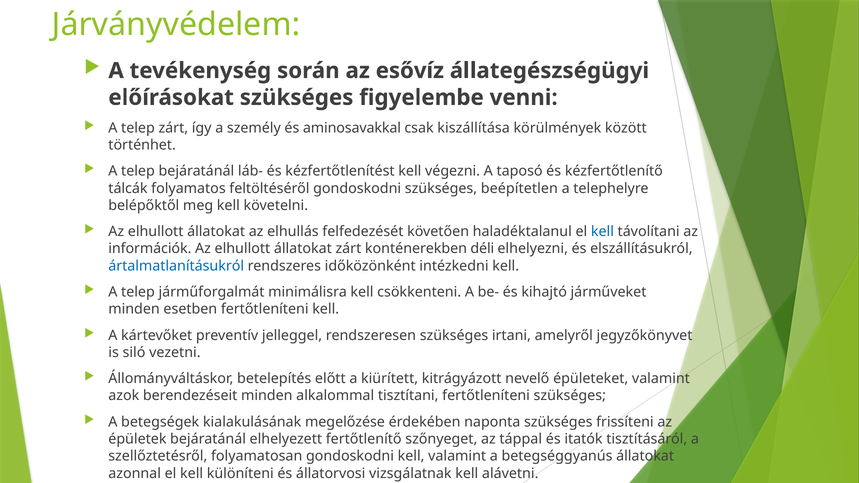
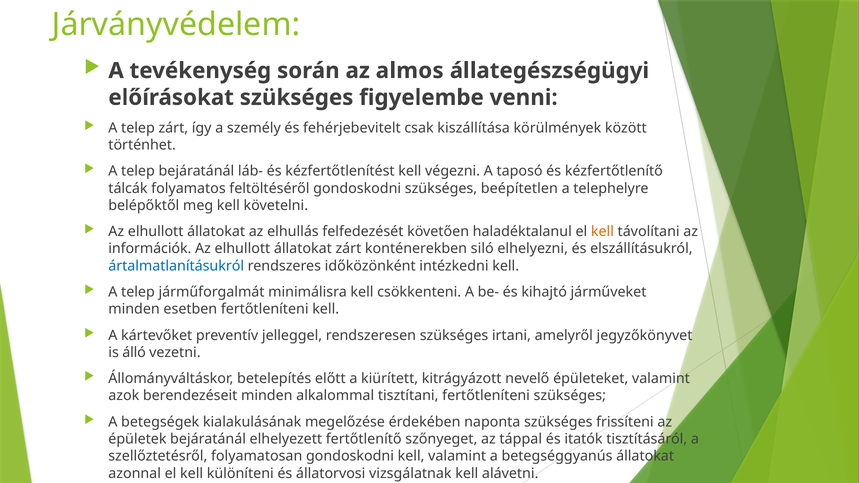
esővíz: esővíz -> almos
aminosavakkal: aminosavakkal -> fehérjebevitelt
kell at (602, 232) colour: blue -> orange
déli: déli -> siló
siló: siló -> álló
